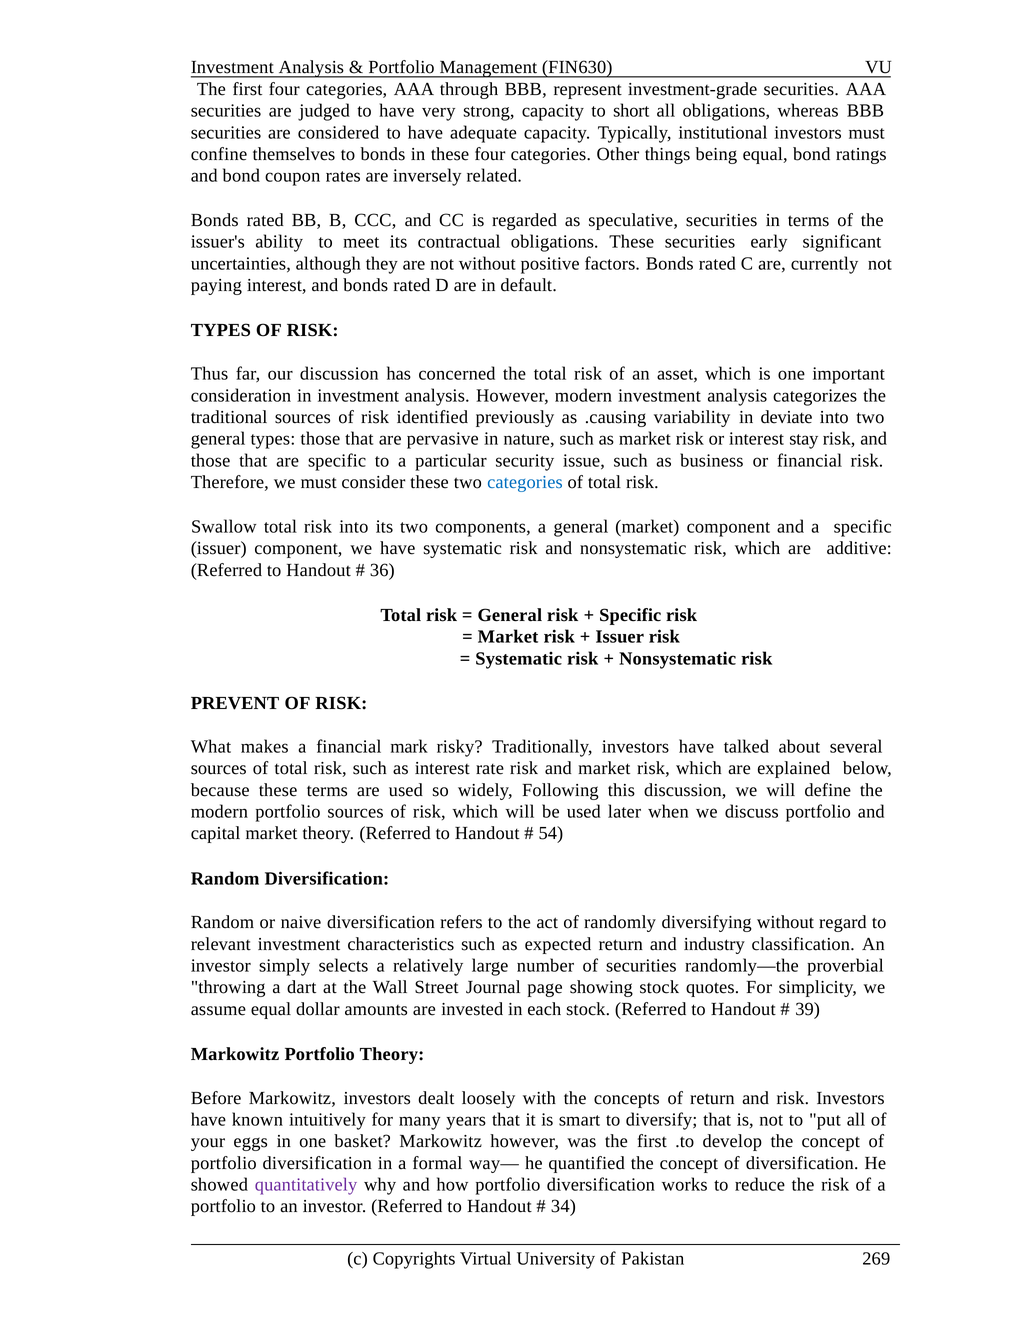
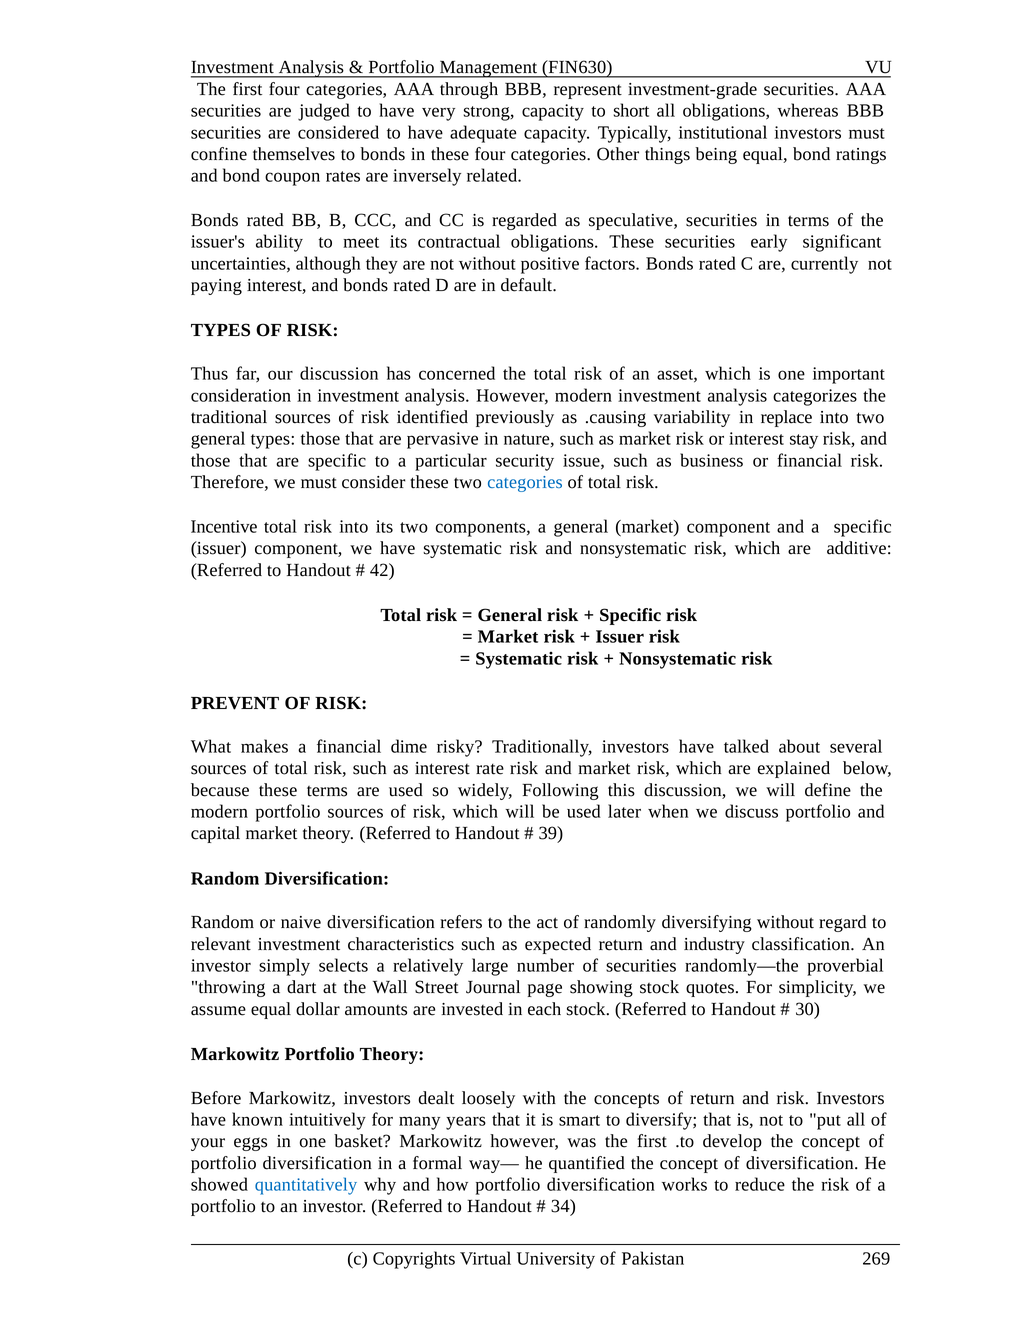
deviate: deviate -> replace
Swallow: Swallow -> Incentive
36: 36 -> 42
mark: mark -> dime
54: 54 -> 39
39: 39 -> 30
quantitatively colour: purple -> blue
